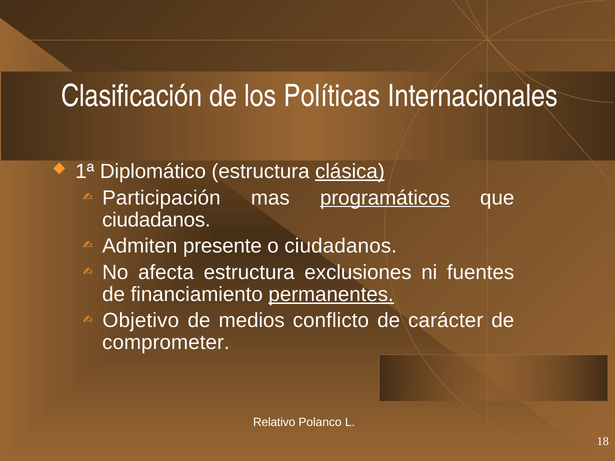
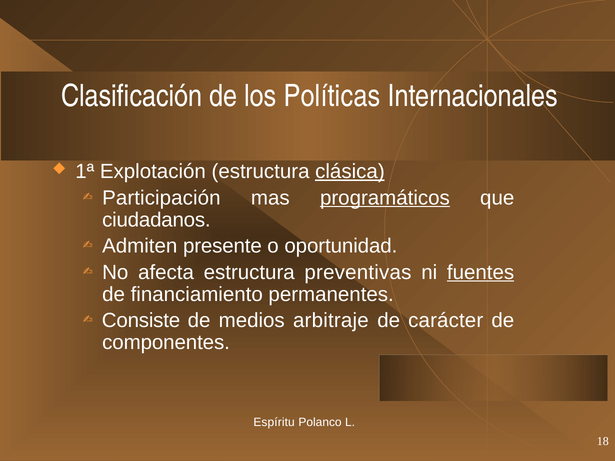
Diplomático: Diplomático -> Explotación
o ciudadanos: ciudadanos -> oportunidad
exclusiones: exclusiones -> preventivas
fuentes underline: none -> present
permanentes underline: present -> none
Objetivo: Objetivo -> Consiste
conflicto: conflicto -> arbitraje
comprometer: comprometer -> componentes
Relativo: Relativo -> Espíritu
